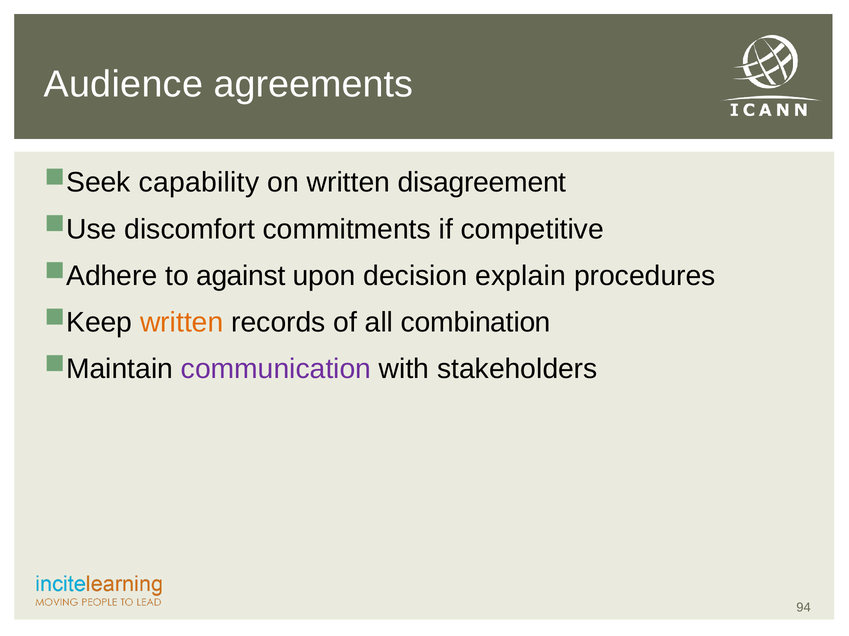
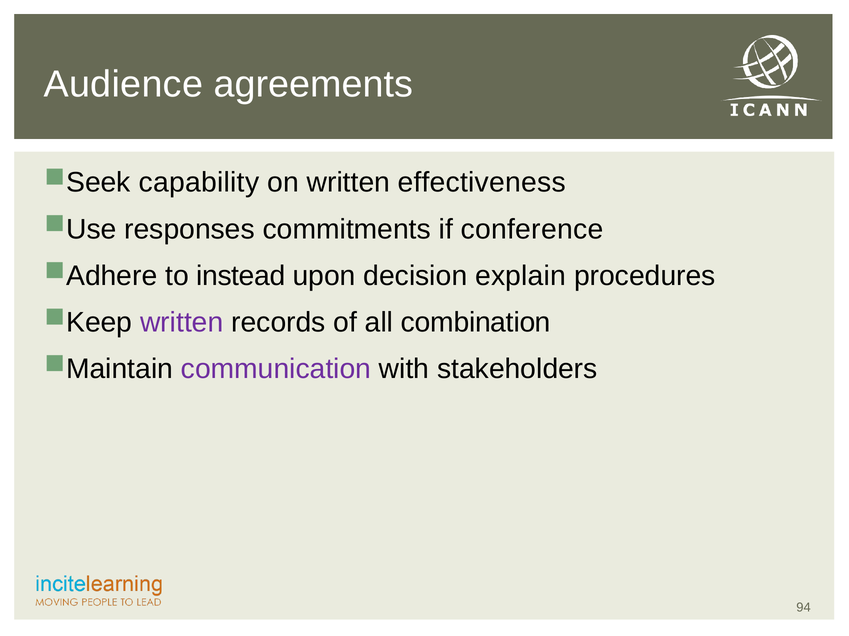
disagreement: disagreement -> effectiveness
discomfort: discomfort -> responses
competitive: competitive -> conference
against: against -> instead
written at (182, 323) colour: orange -> purple
